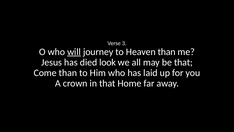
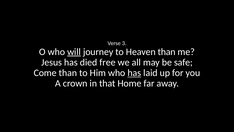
look: look -> free
be that: that -> safe
has at (134, 73) underline: none -> present
